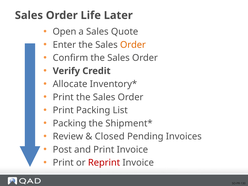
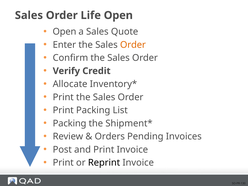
Life Later: Later -> Open
Closed: Closed -> Orders
Reprint colour: red -> black
